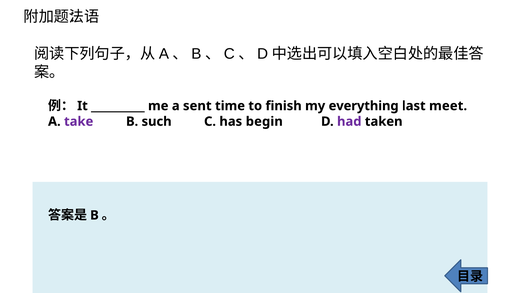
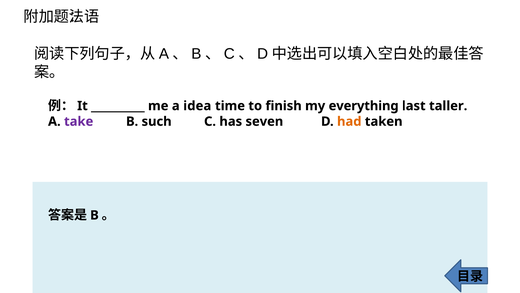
sent: sent -> idea
meet: meet -> taller
begin: begin -> seven
had colour: purple -> orange
